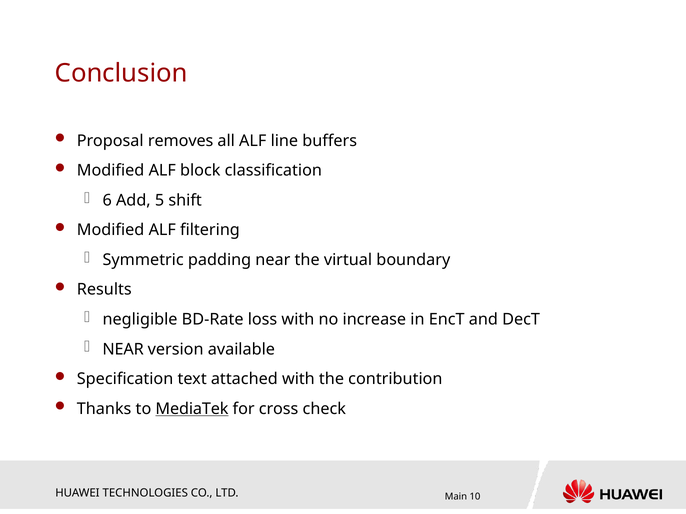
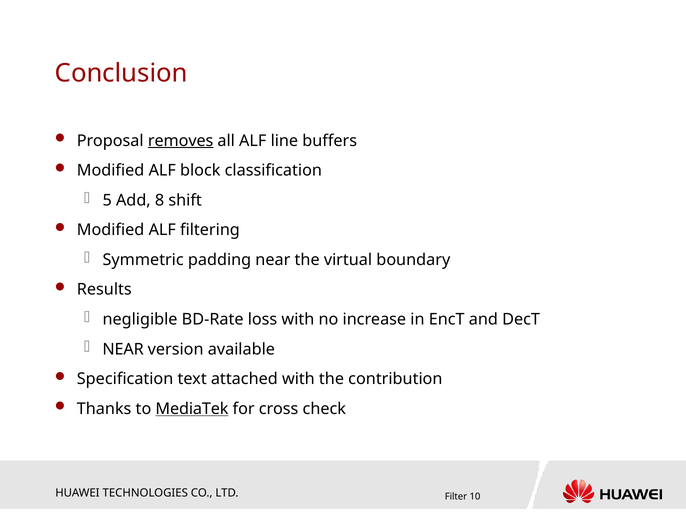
removes underline: none -> present
6: 6 -> 5
5: 5 -> 8
Main: Main -> Filter
